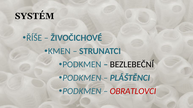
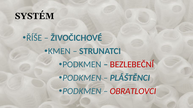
BEZLEBEČNÍ colour: black -> red
